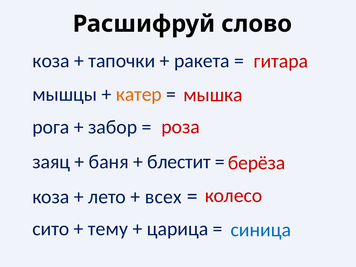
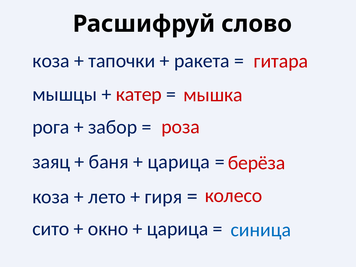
катер colour: orange -> red
блестит at (179, 162): блестит -> царица
всех: всех -> гиря
тему: тему -> окно
